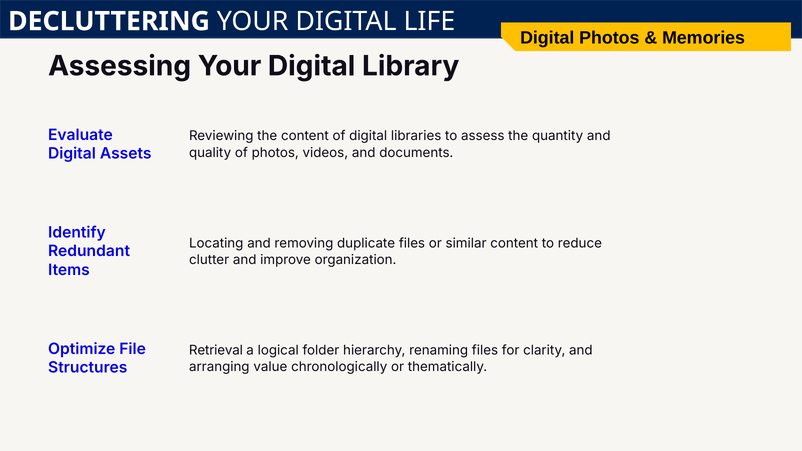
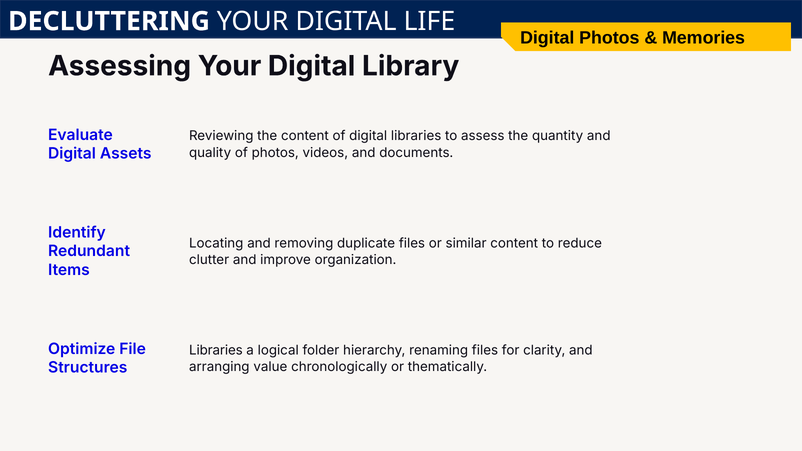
Retrieval at (216, 350): Retrieval -> Libraries
